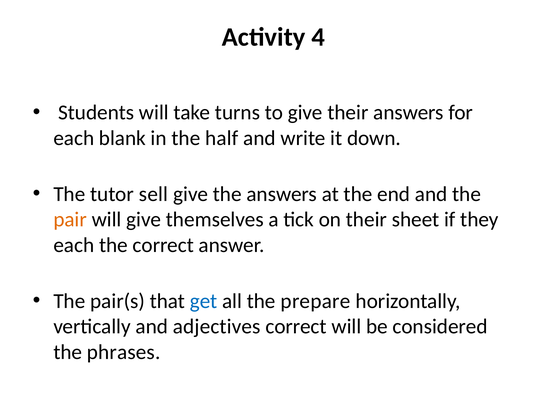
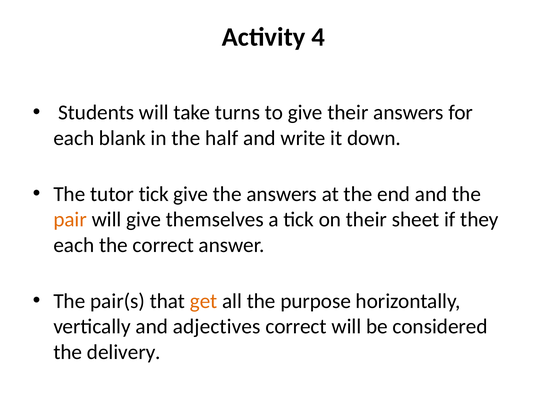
tutor sell: sell -> tick
get colour: blue -> orange
prepare: prepare -> purpose
phrases: phrases -> delivery
